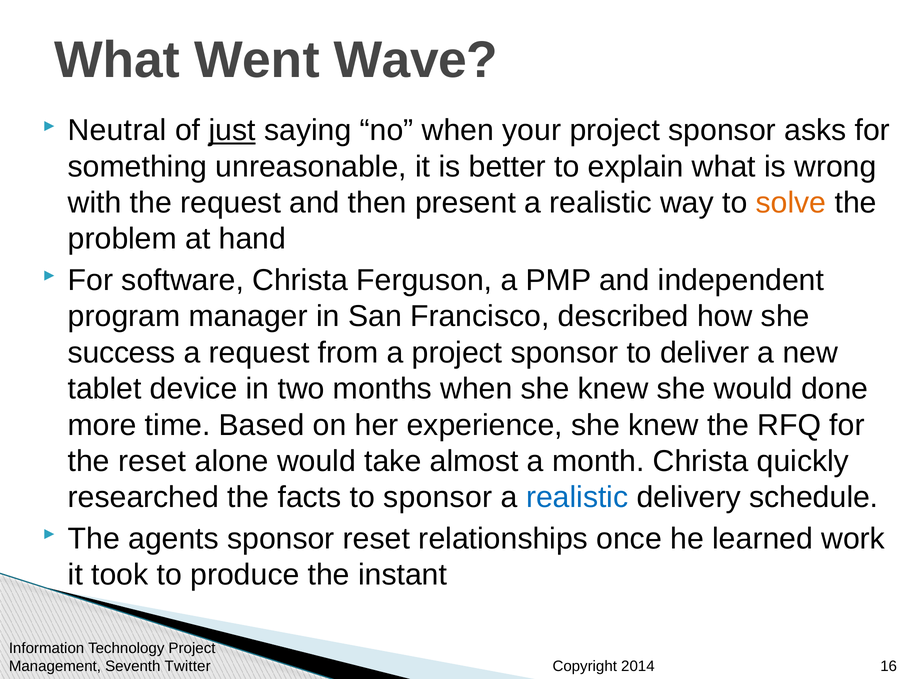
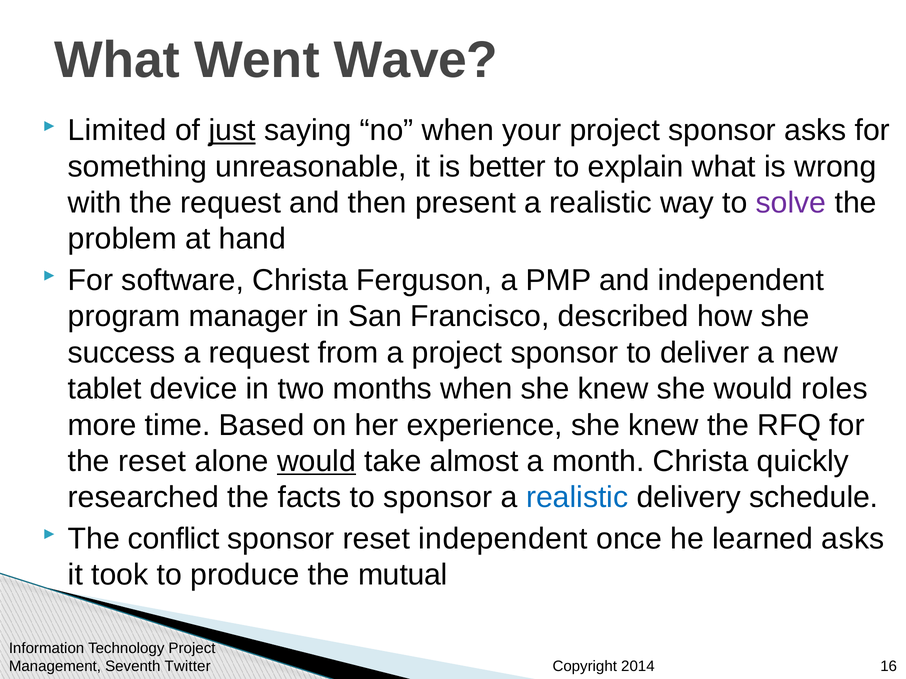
Neutral: Neutral -> Limited
solve colour: orange -> purple
done: done -> roles
would at (316, 462) underline: none -> present
agents: agents -> conflict
reset relationships: relationships -> independent
learned work: work -> asks
instant: instant -> mutual
